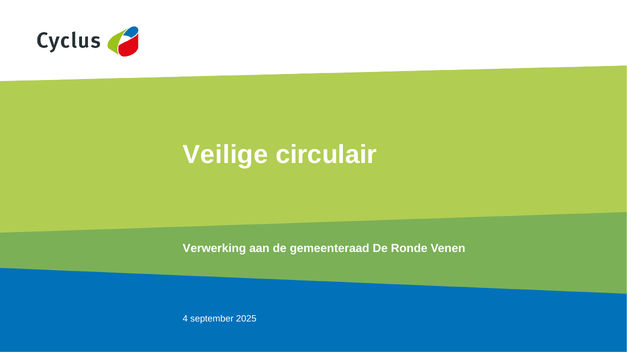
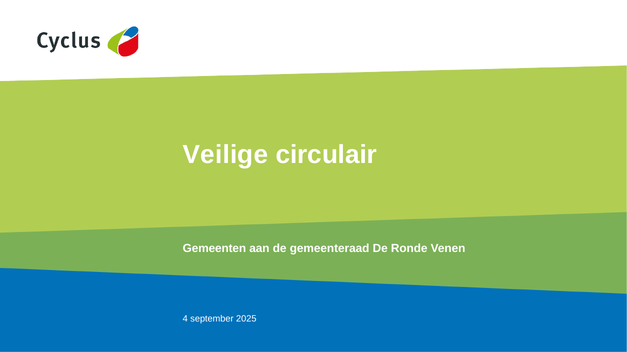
Verwerking: Verwerking -> Gemeenten
